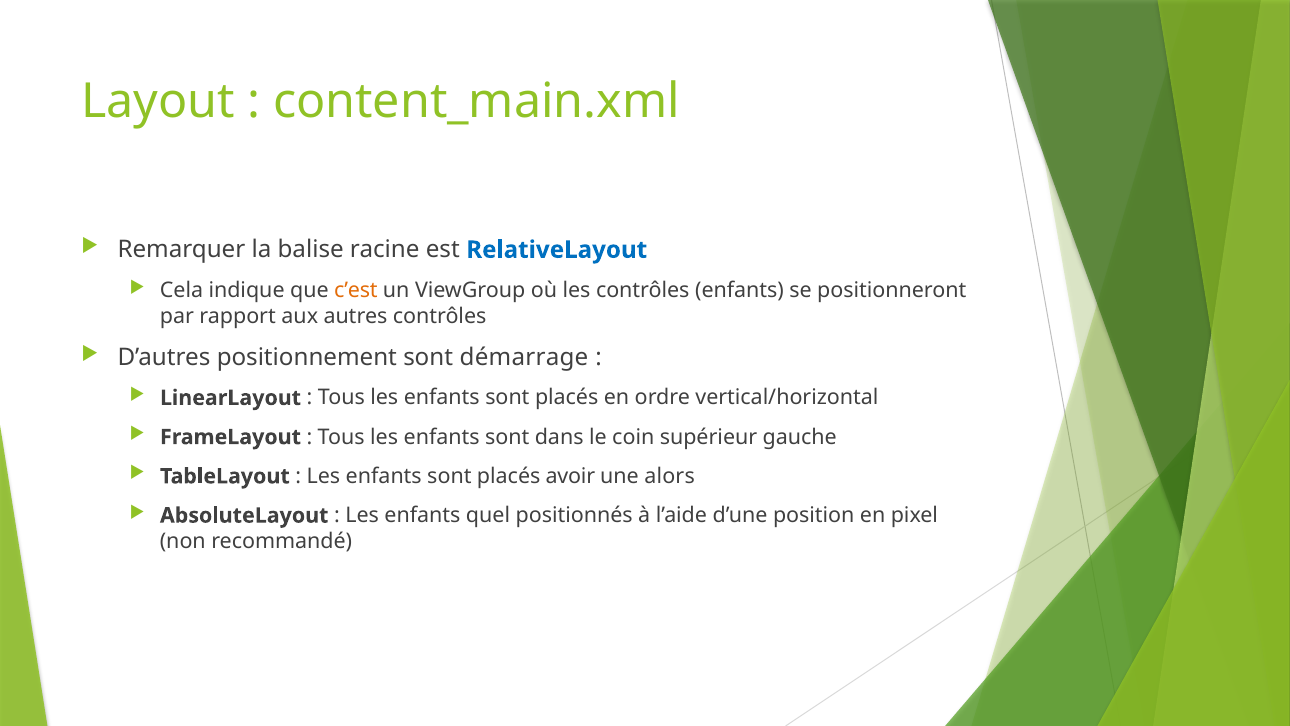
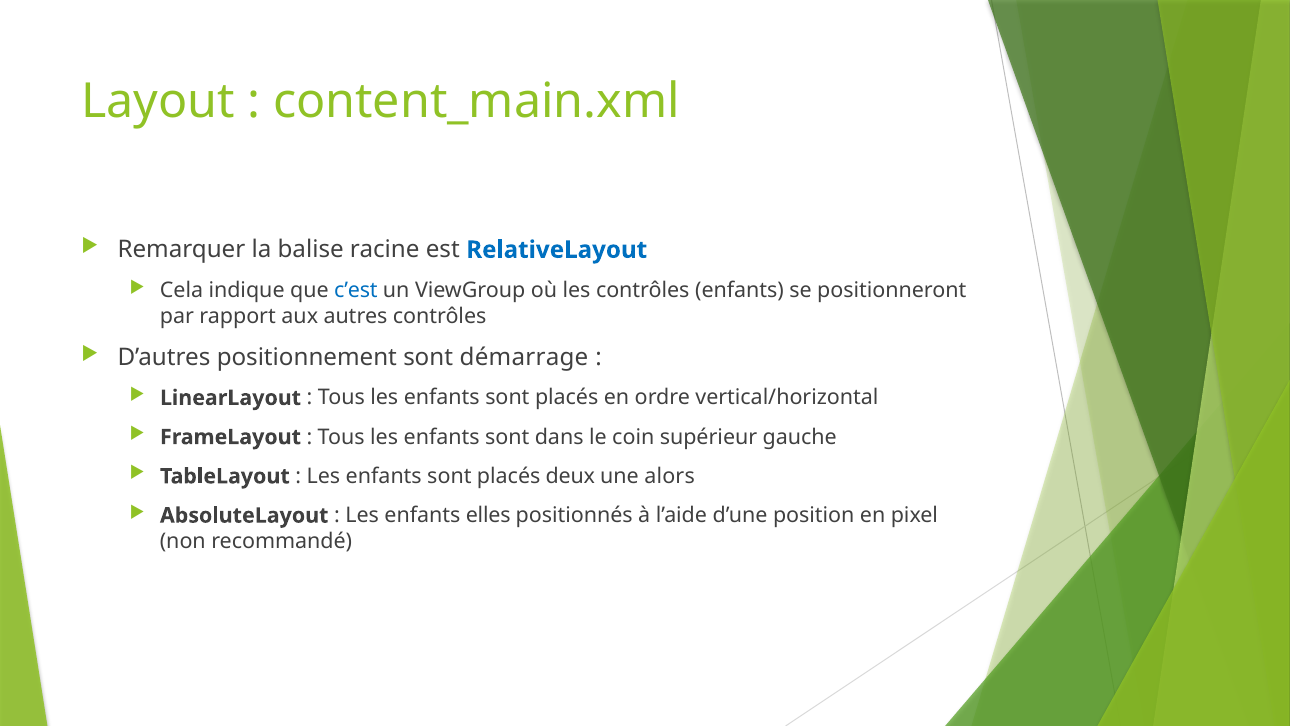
c’est colour: orange -> blue
avoir: avoir -> deux
quel: quel -> elles
